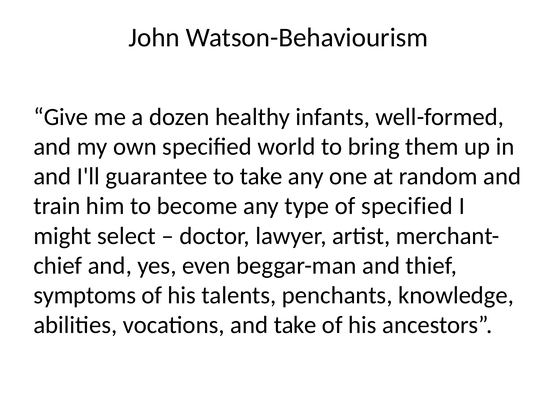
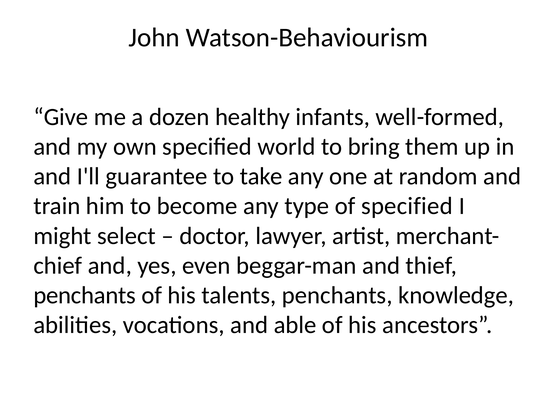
symptoms at (85, 295): symptoms -> penchants
and take: take -> able
